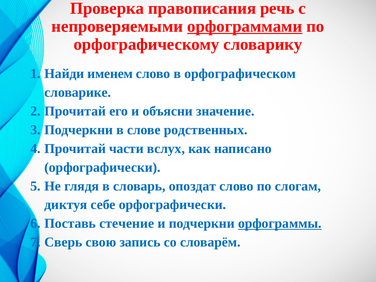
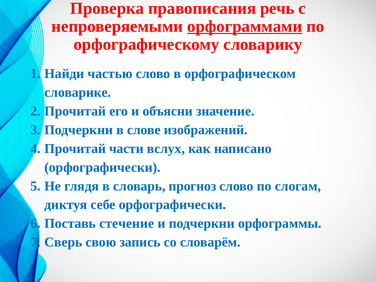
именем: именем -> частью
родственных: родственных -> изображений
опоздат: опоздат -> прогноз
орфограммы underline: present -> none
